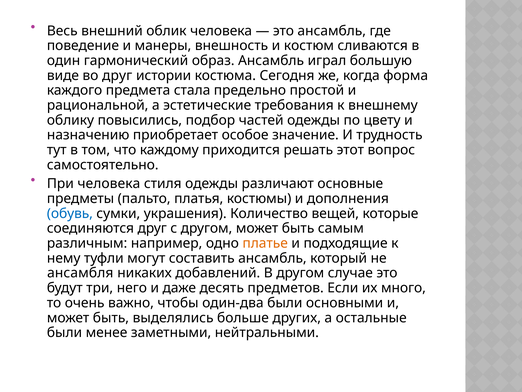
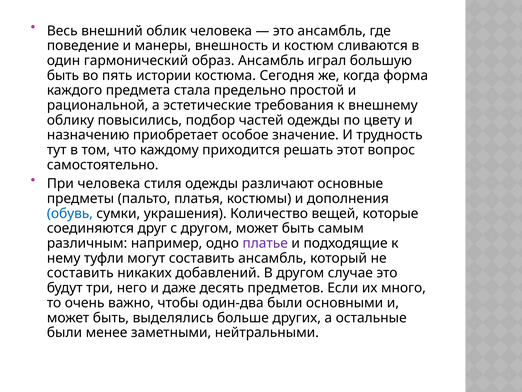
виде at (63, 75): виде -> быть
во друг: друг -> пять
платье colour: orange -> purple
ансамбля at (80, 273): ансамбля -> составить
